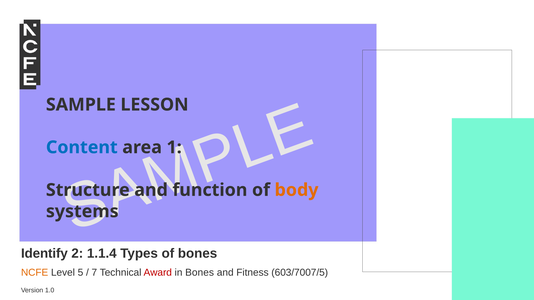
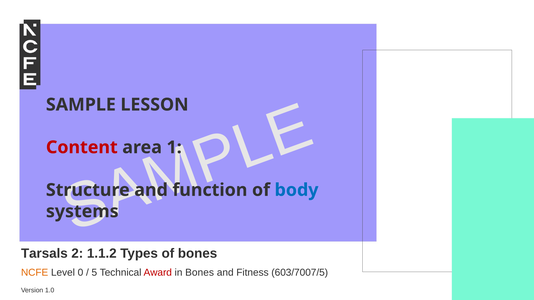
Content colour: blue -> red
body colour: orange -> blue
Identify: Identify -> Tarsals
1.1.4: 1.1.4 -> 1.1.2
5: 5 -> 0
7: 7 -> 5
